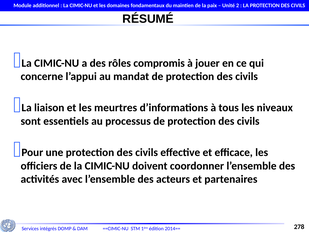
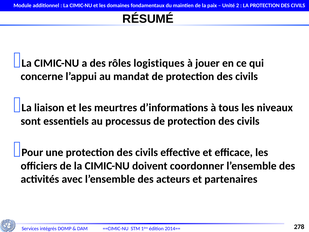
compromis: compromis -> logistiques
